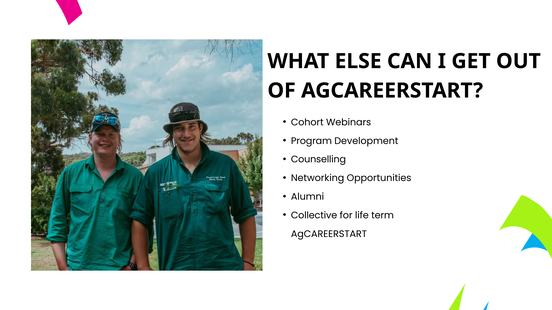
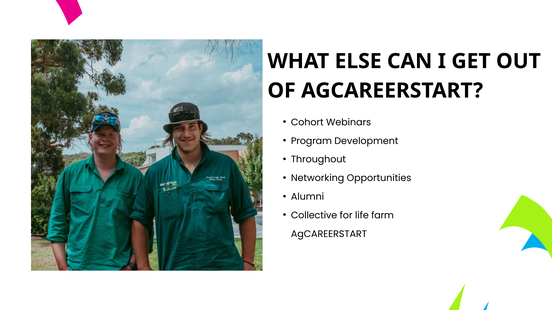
Counselling: Counselling -> Throughout
term: term -> farm
